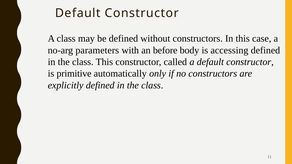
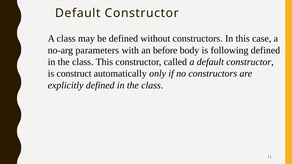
accessing: accessing -> following
primitive: primitive -> construct
